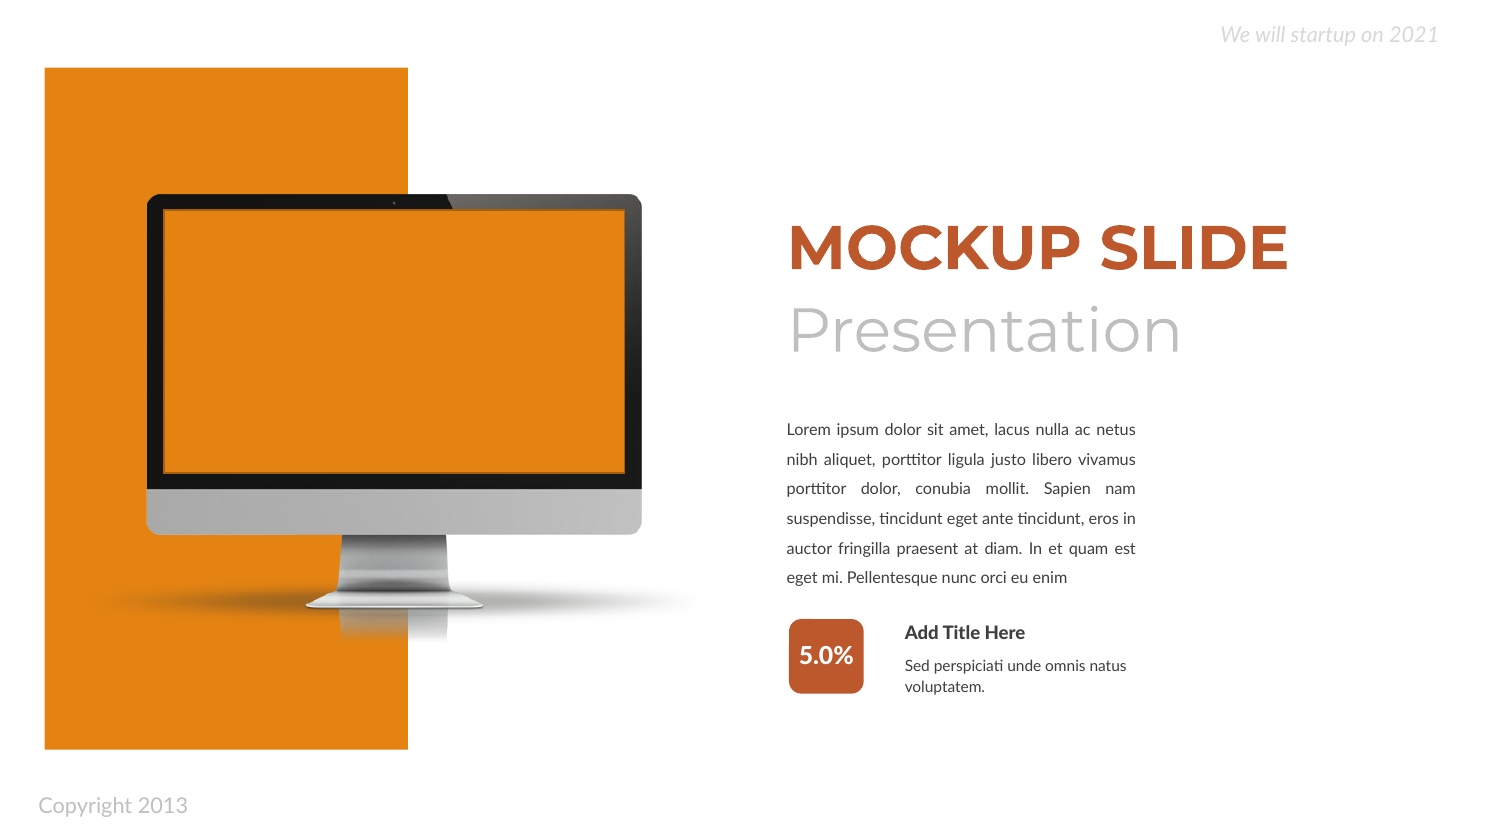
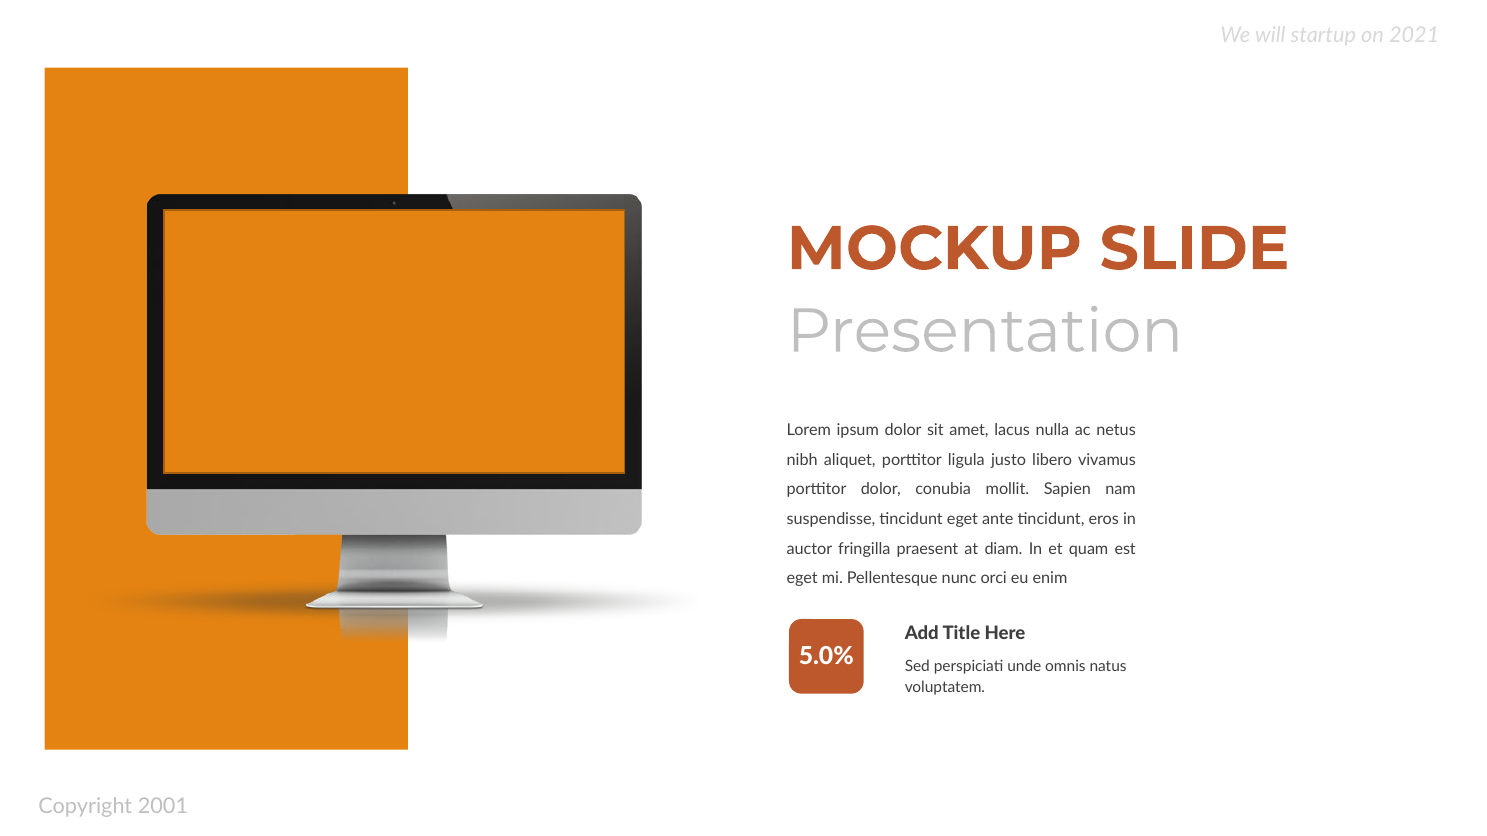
2013: 2013 -> 2001
